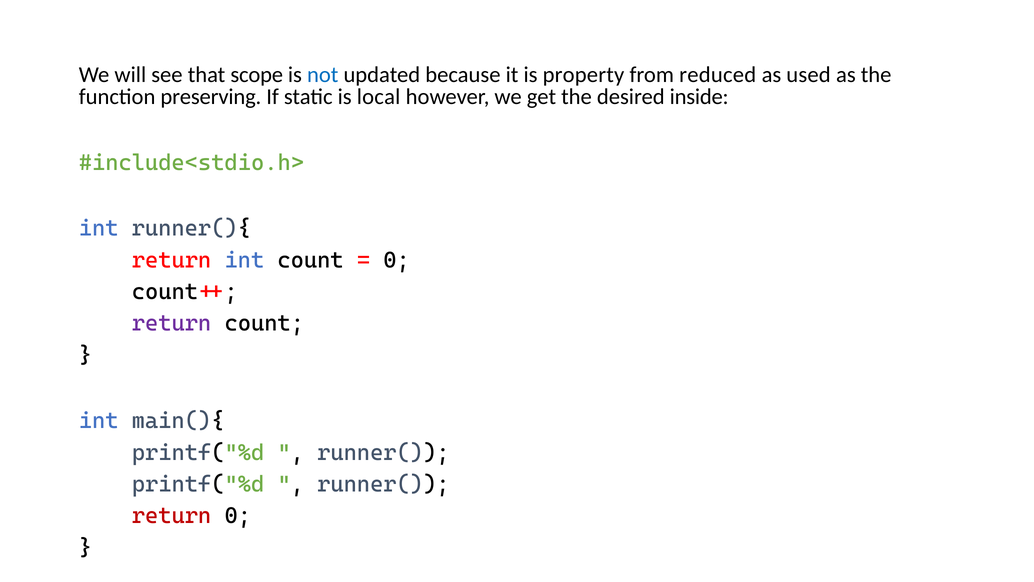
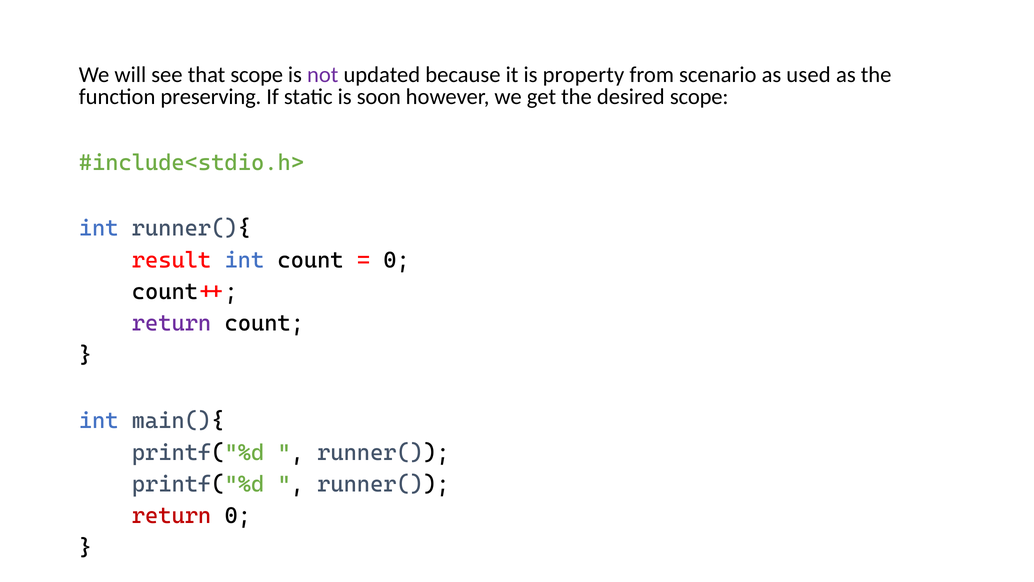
not colour: blue -> purple
reduced: reduced -> scenario
local: local -> soon
desired inside: inside -> scope
return at (172, 260): return -> result
